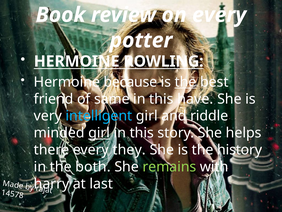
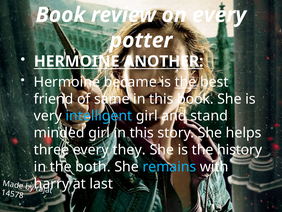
ROWLING: ROWLING -> ANOTHER
because: because -> became
this have: have -> book
riddle: riddle -> stand
girl at (99, 133) underline: present -> none
there: there -> three
remains colour: light green -> light blue
